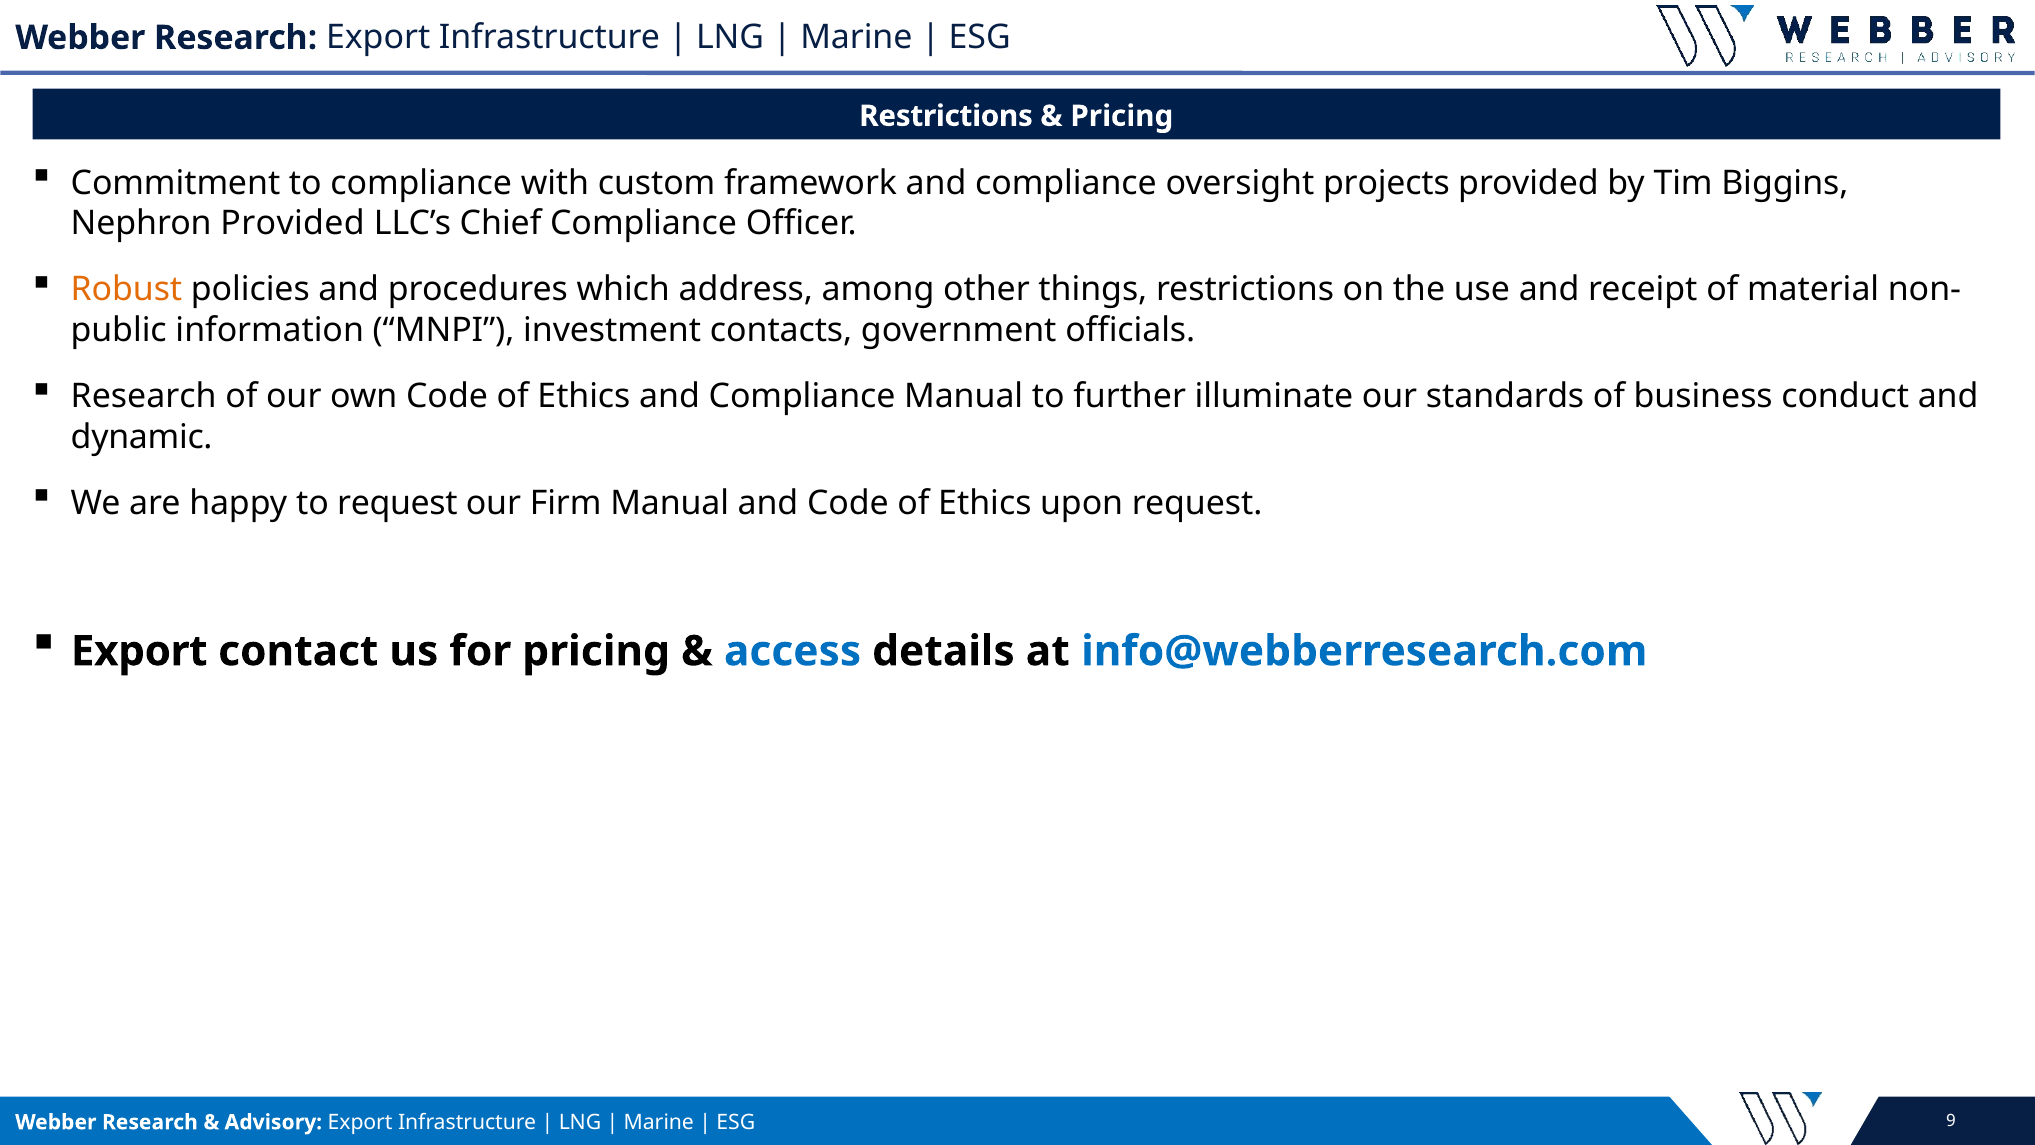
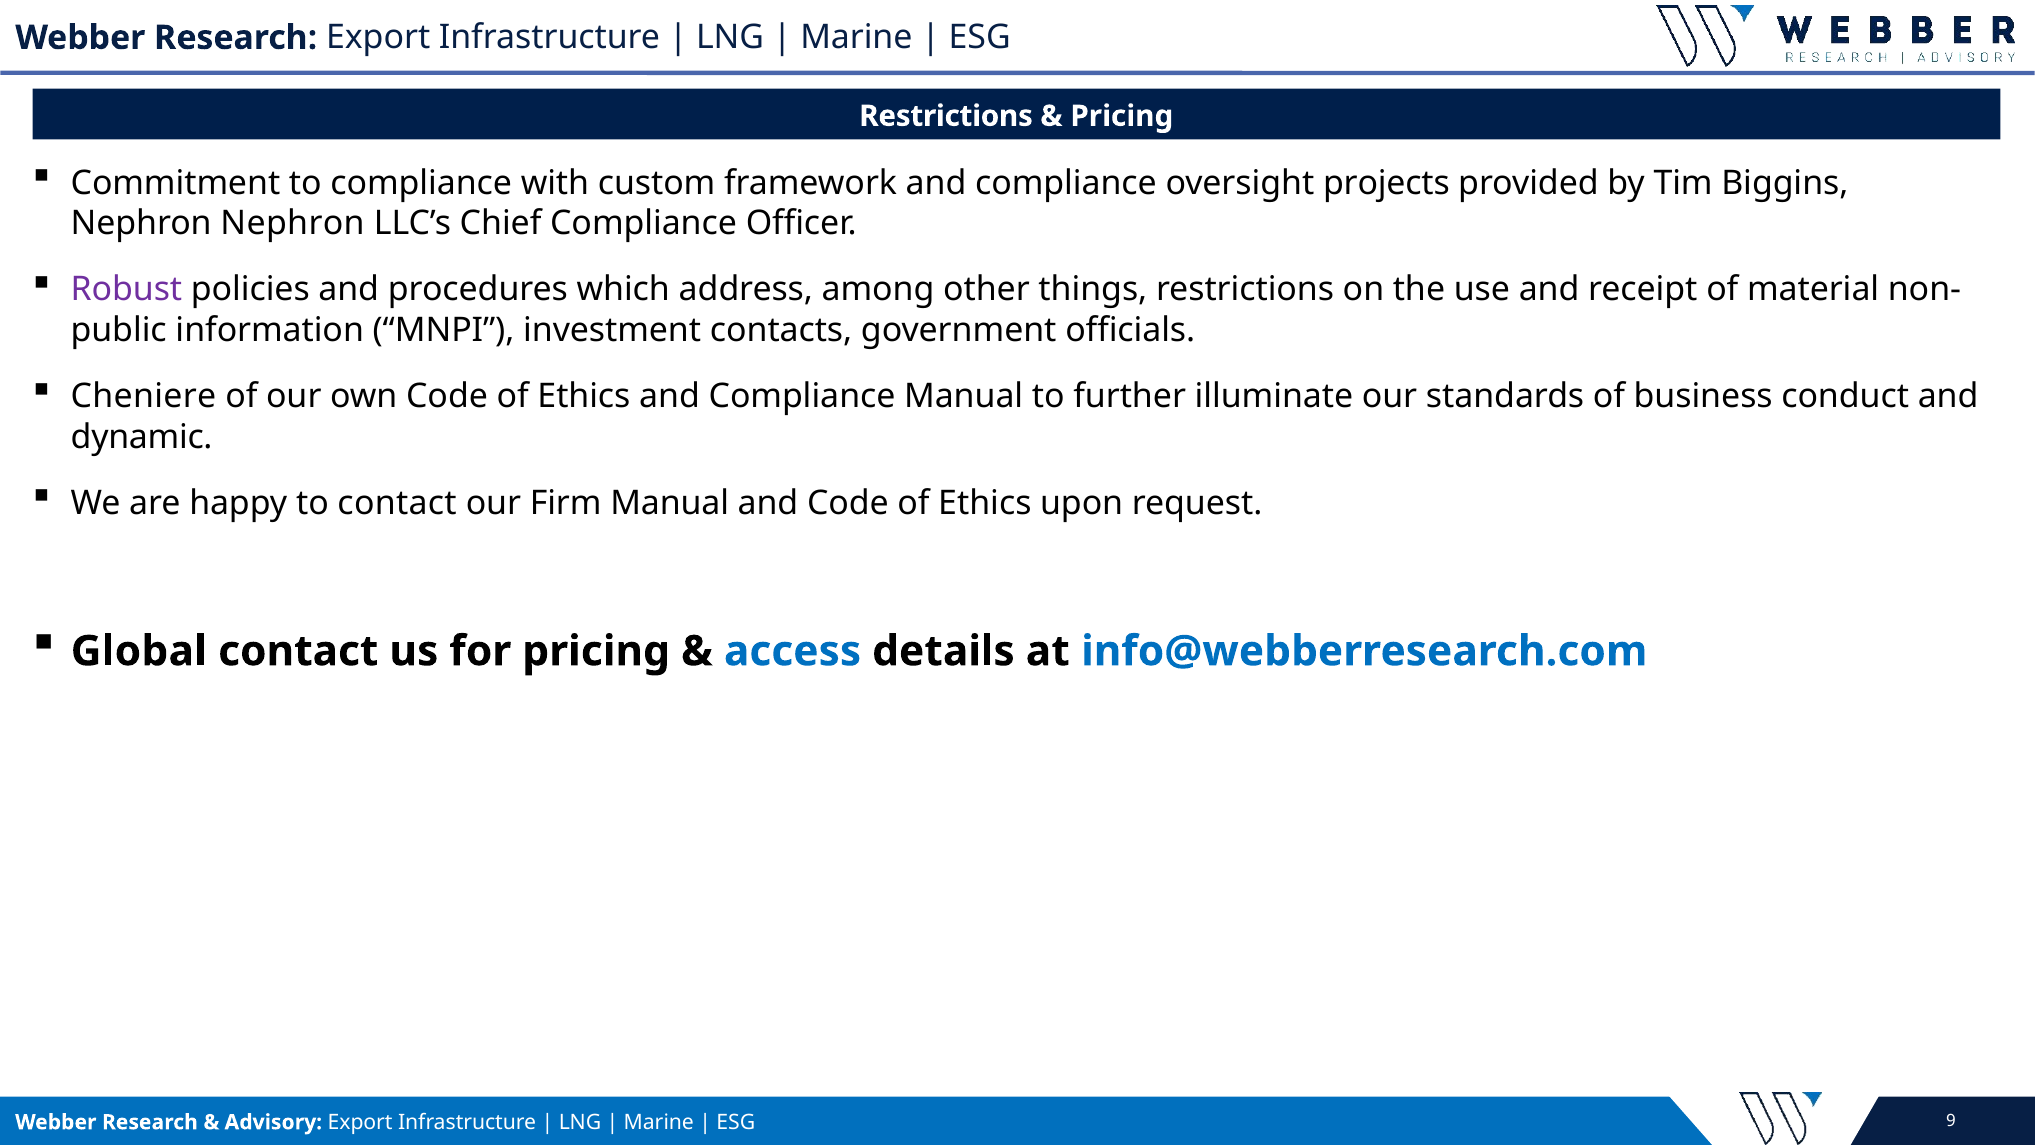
Nephron Provided: Provided -> Nephron
Robust colour: orange -> purple
Research at (144, 396): Research -> Cheniere
to request: request -> contact
Export at (139, 651): Export -> Global
